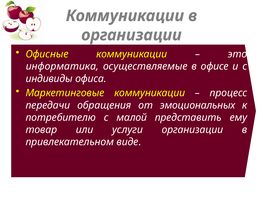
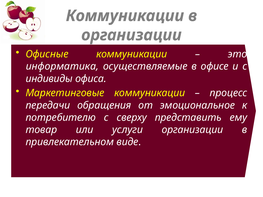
эмоциональных: эмоциональных -> эмоциональное
малой: малой -> сверху
